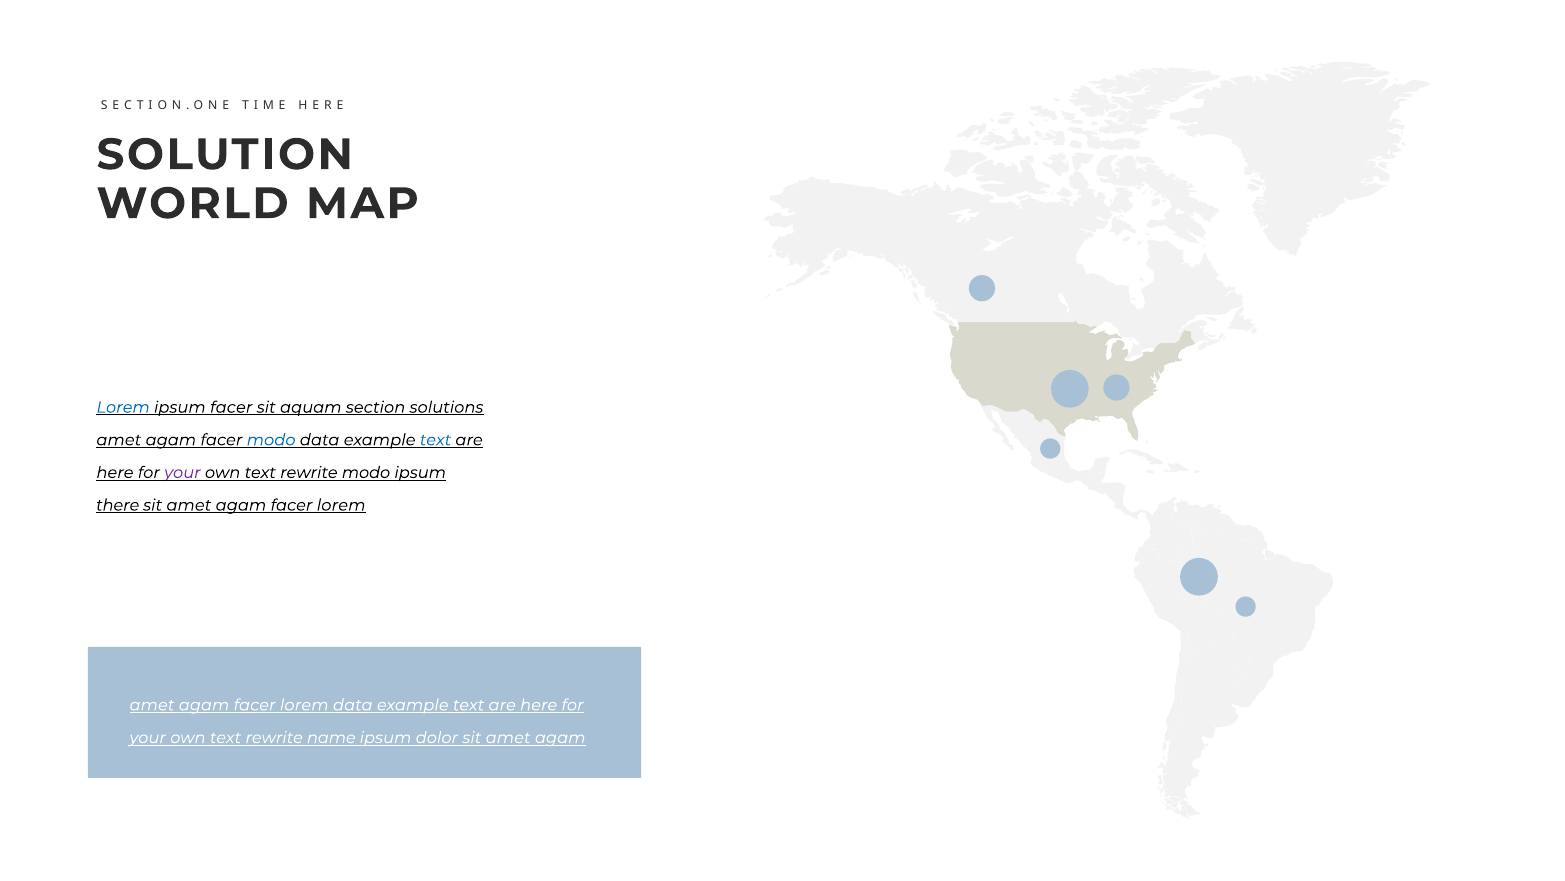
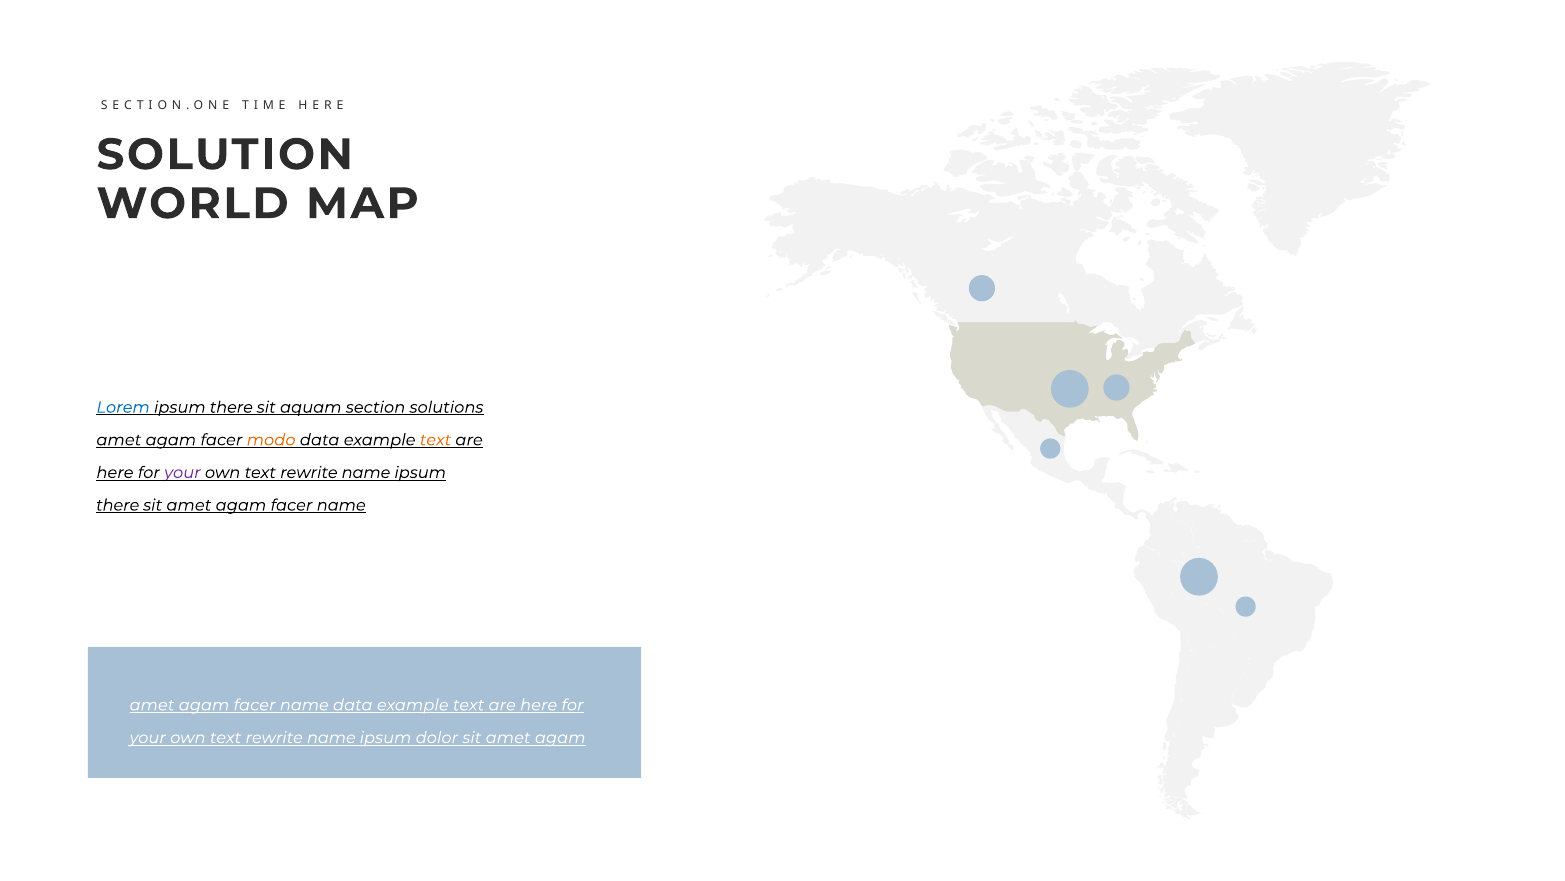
facer at (231, 407): facer -> there
modo at (271, 440) colour: blue -> orange
text at (435, 440) colour: blue -> orange
modo at (366, 472): modo -> name
lorem at (341, 505): lorem -> name
lorem at (304, 705): lorem -> name
